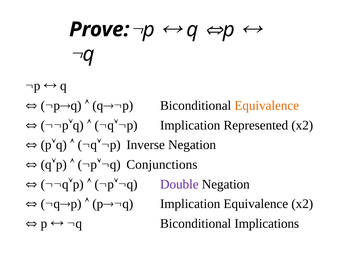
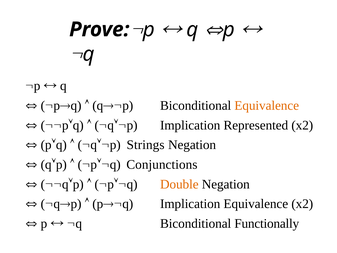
Inverse: Inverse -> Strings
Double colour: purple -> orange
Implications: Implications -> Functionally
